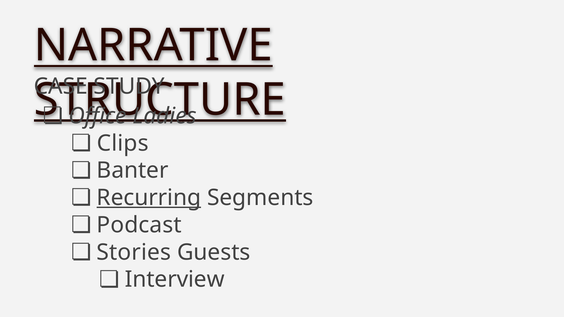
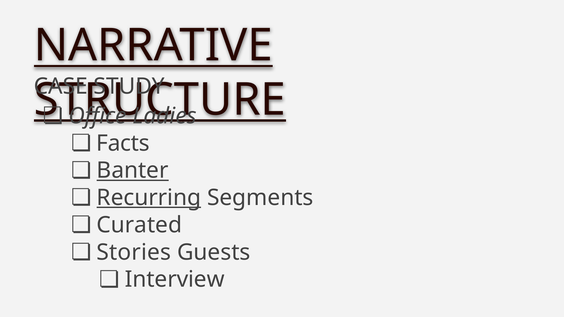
Clips: Clips -> Facts
Banter underline: none -> present
Podcast: Podcast -> Curated
